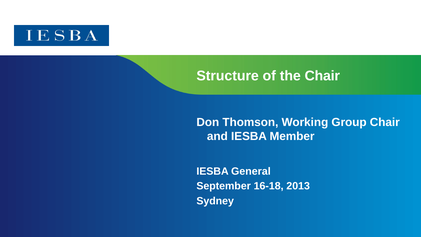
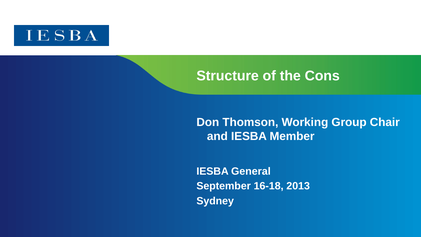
the Chair: Chair -> Cons
